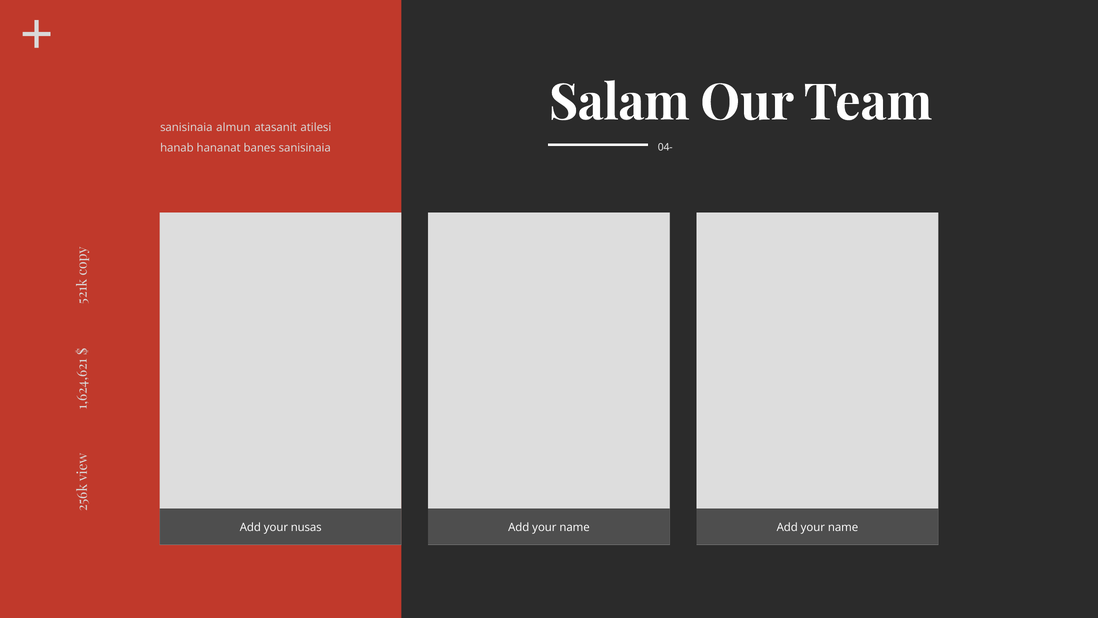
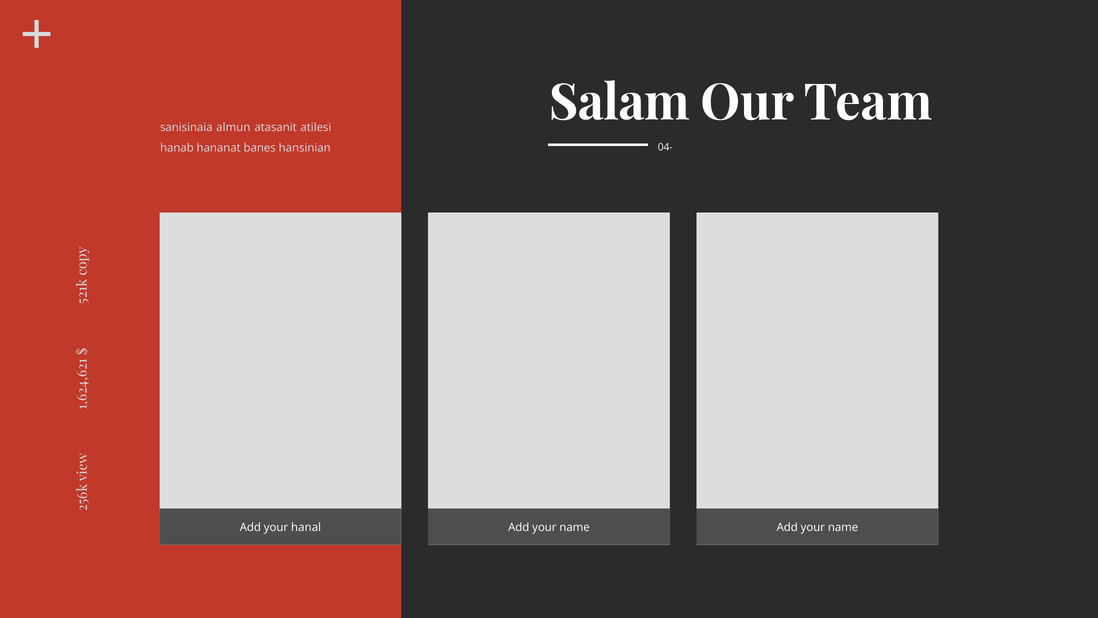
banes sanisinaia: sanisinaia -> hansinian
nusas: nusas -> hanal
